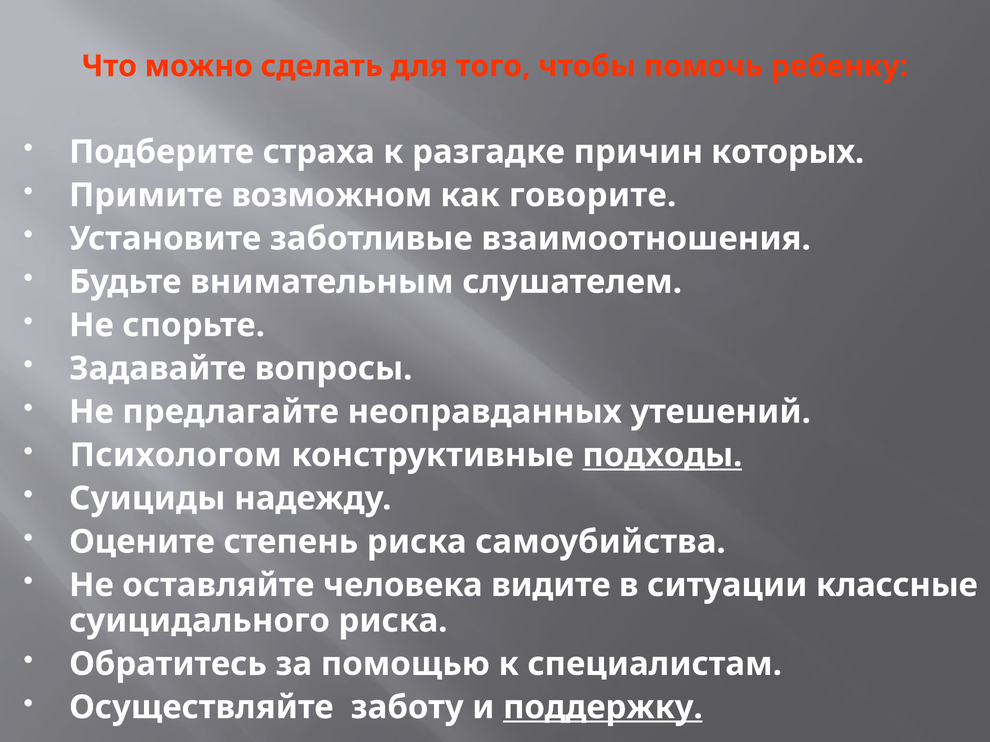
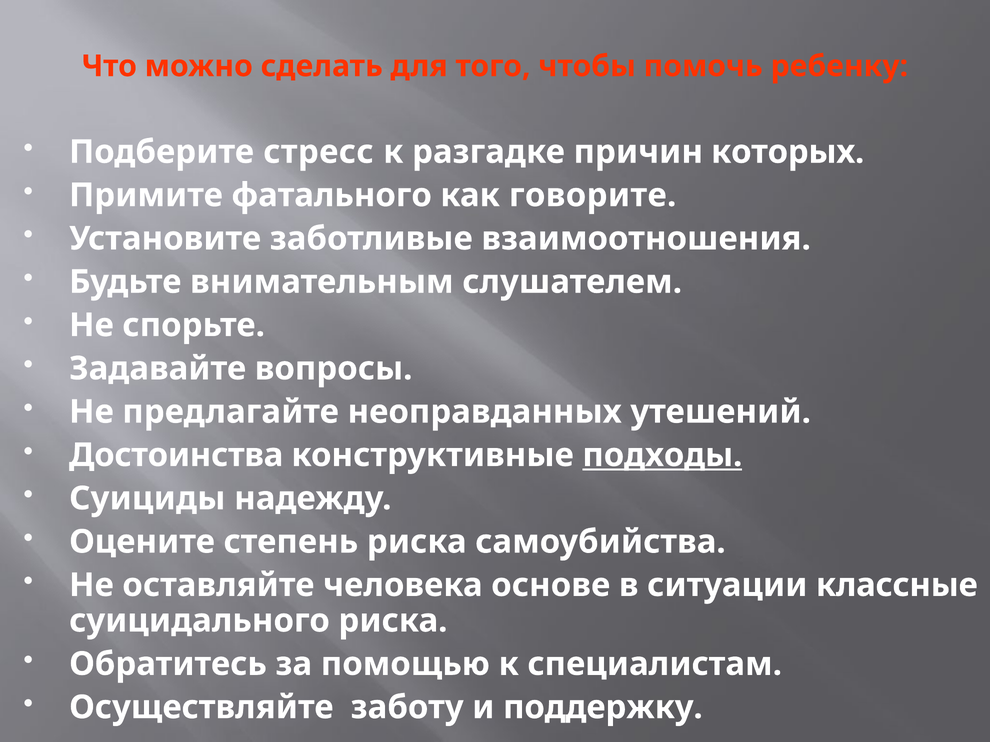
страха: страха -> стресс
возможном: возможном -> фатального
Психологом: Психологом -> Достоинства
видите: видите -> основе
поддержку underline: present -> none
